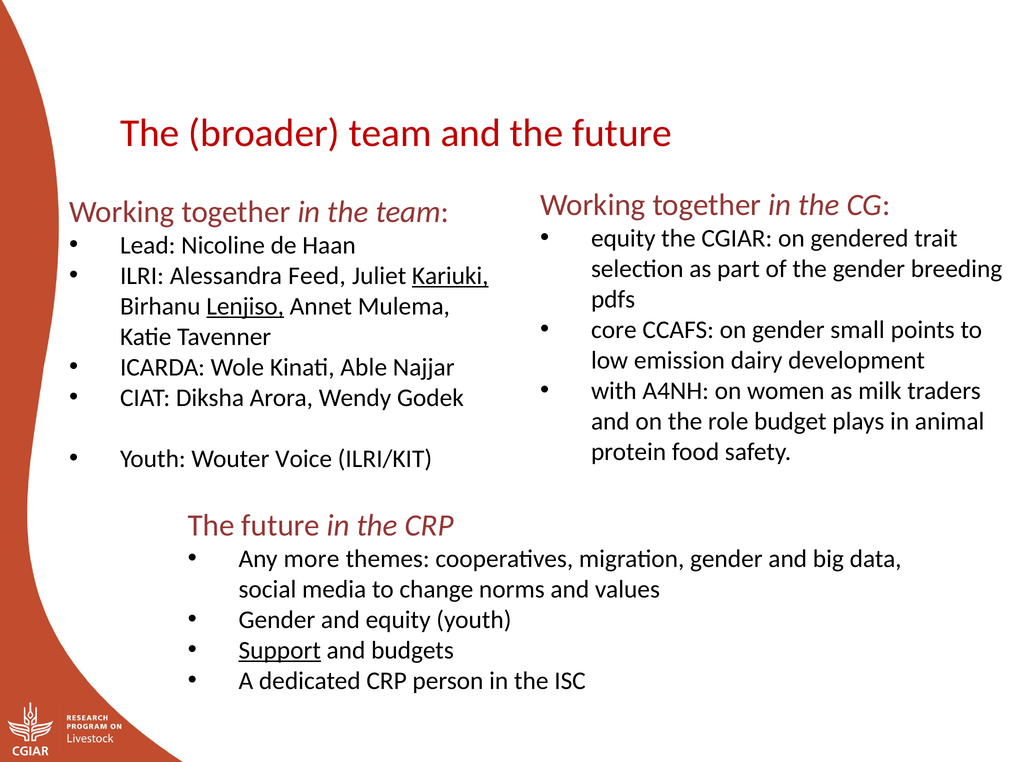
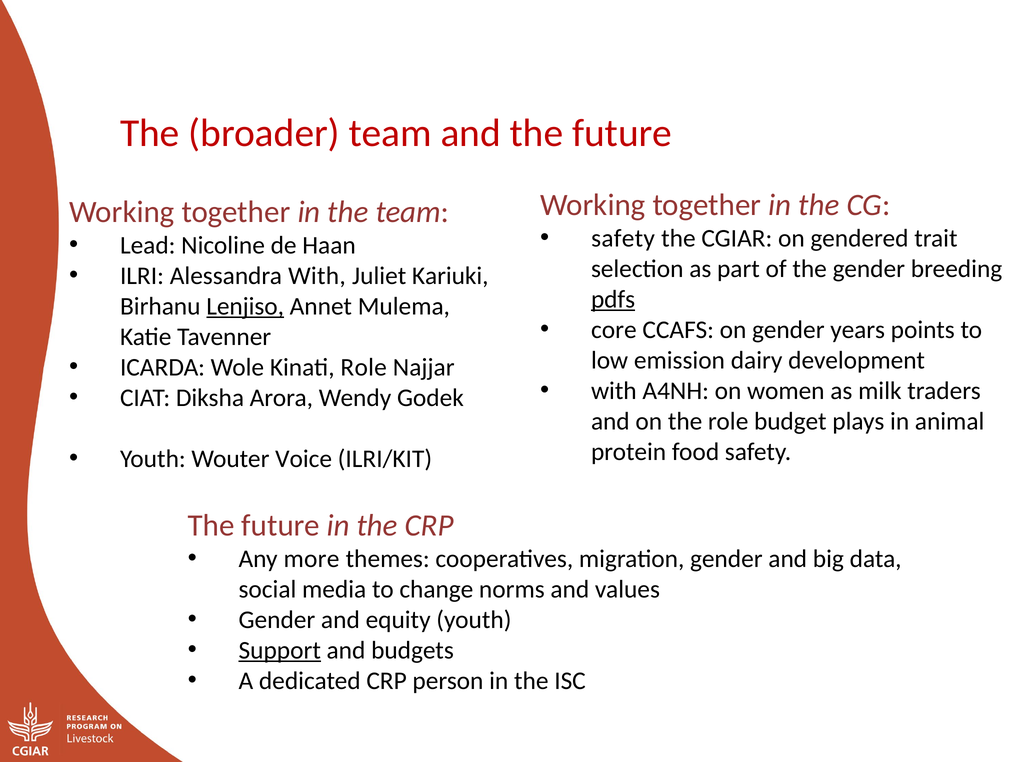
equity at (623, 238): equity -> safety
Alessandra Feed: Feed -> With
Kariuki underline: present -> none
pdfs underline: none -> present
small: small -> years
Kinati Able: Able -> Role
